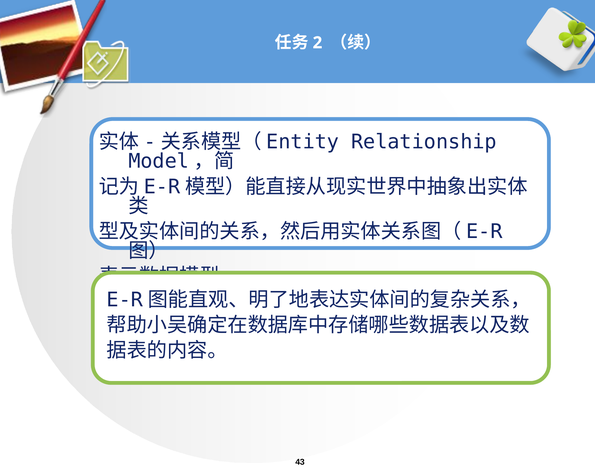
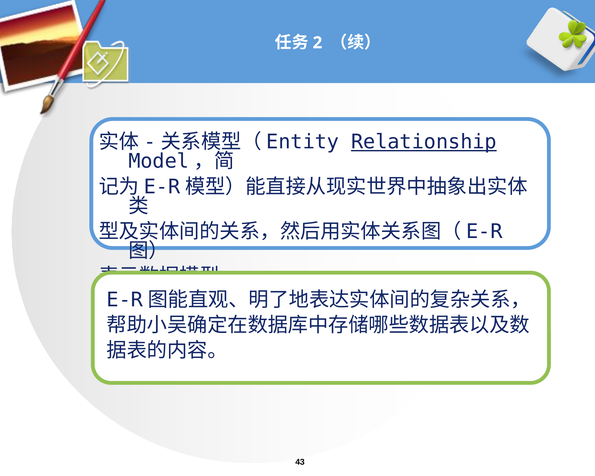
Relationship underline: none -> present
